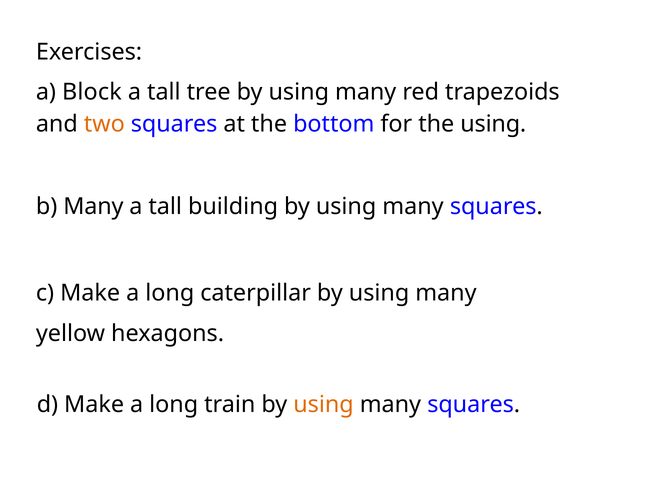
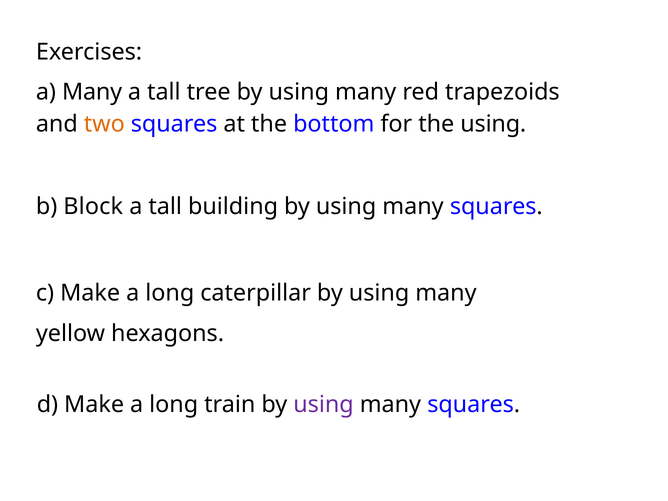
a Block: Block -> Many
b Many: Many -> Block
using at (324, 404) colour: orange -> purple
